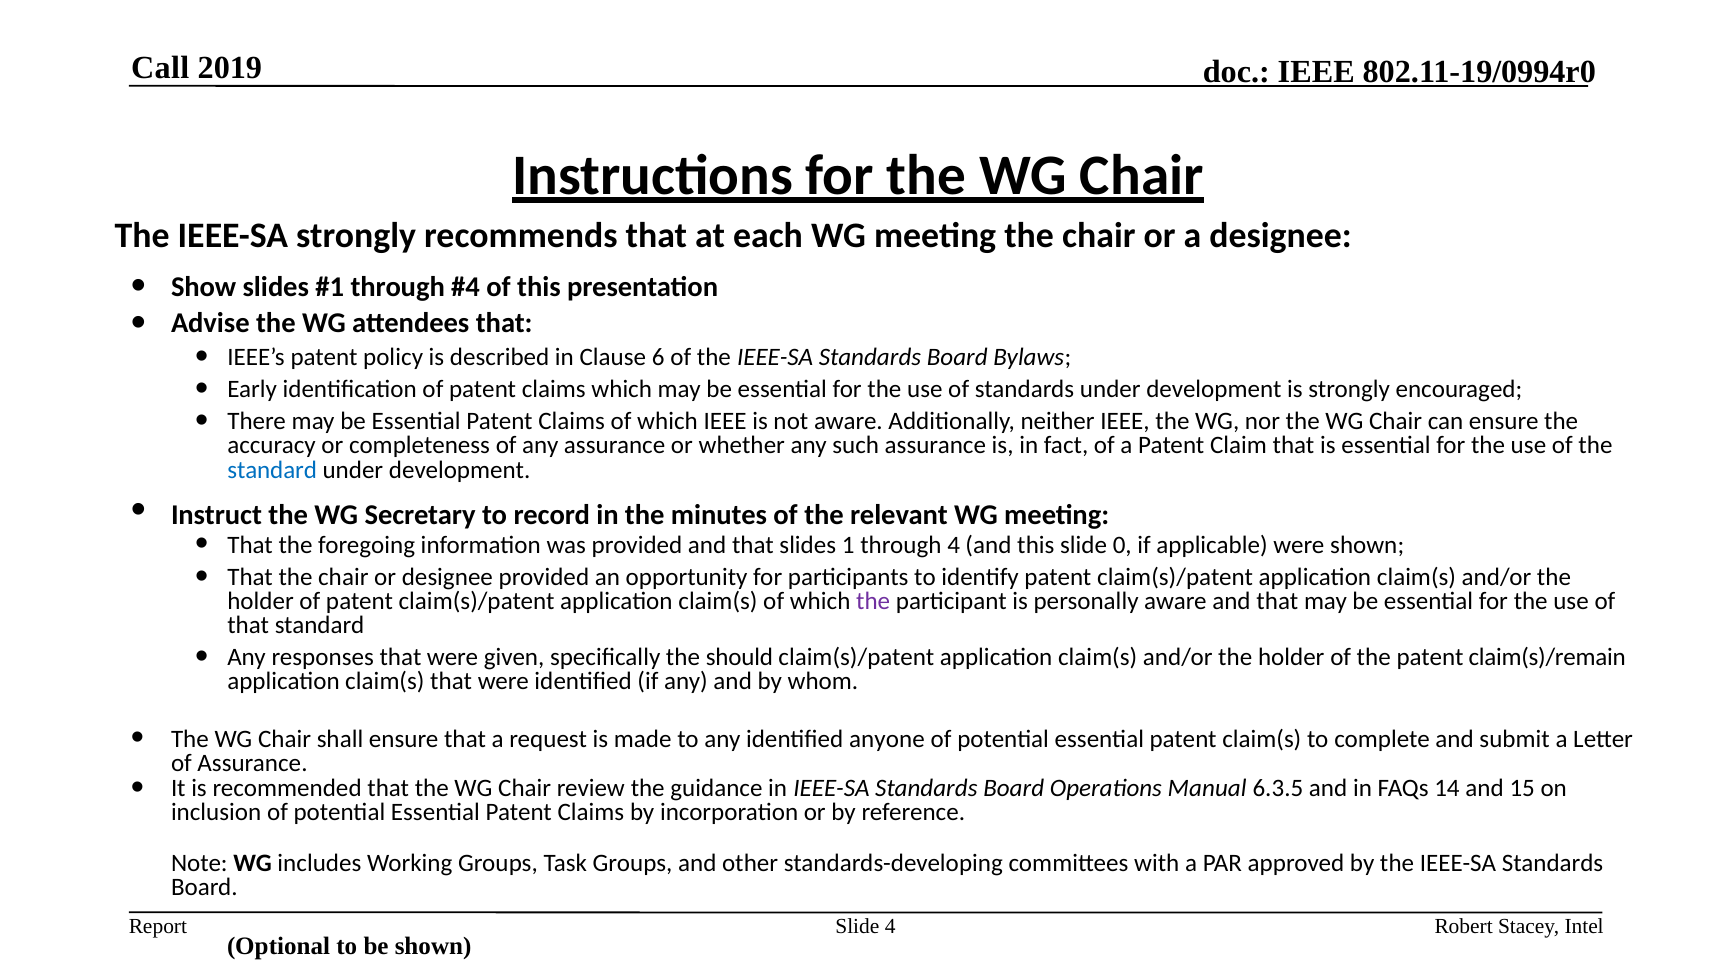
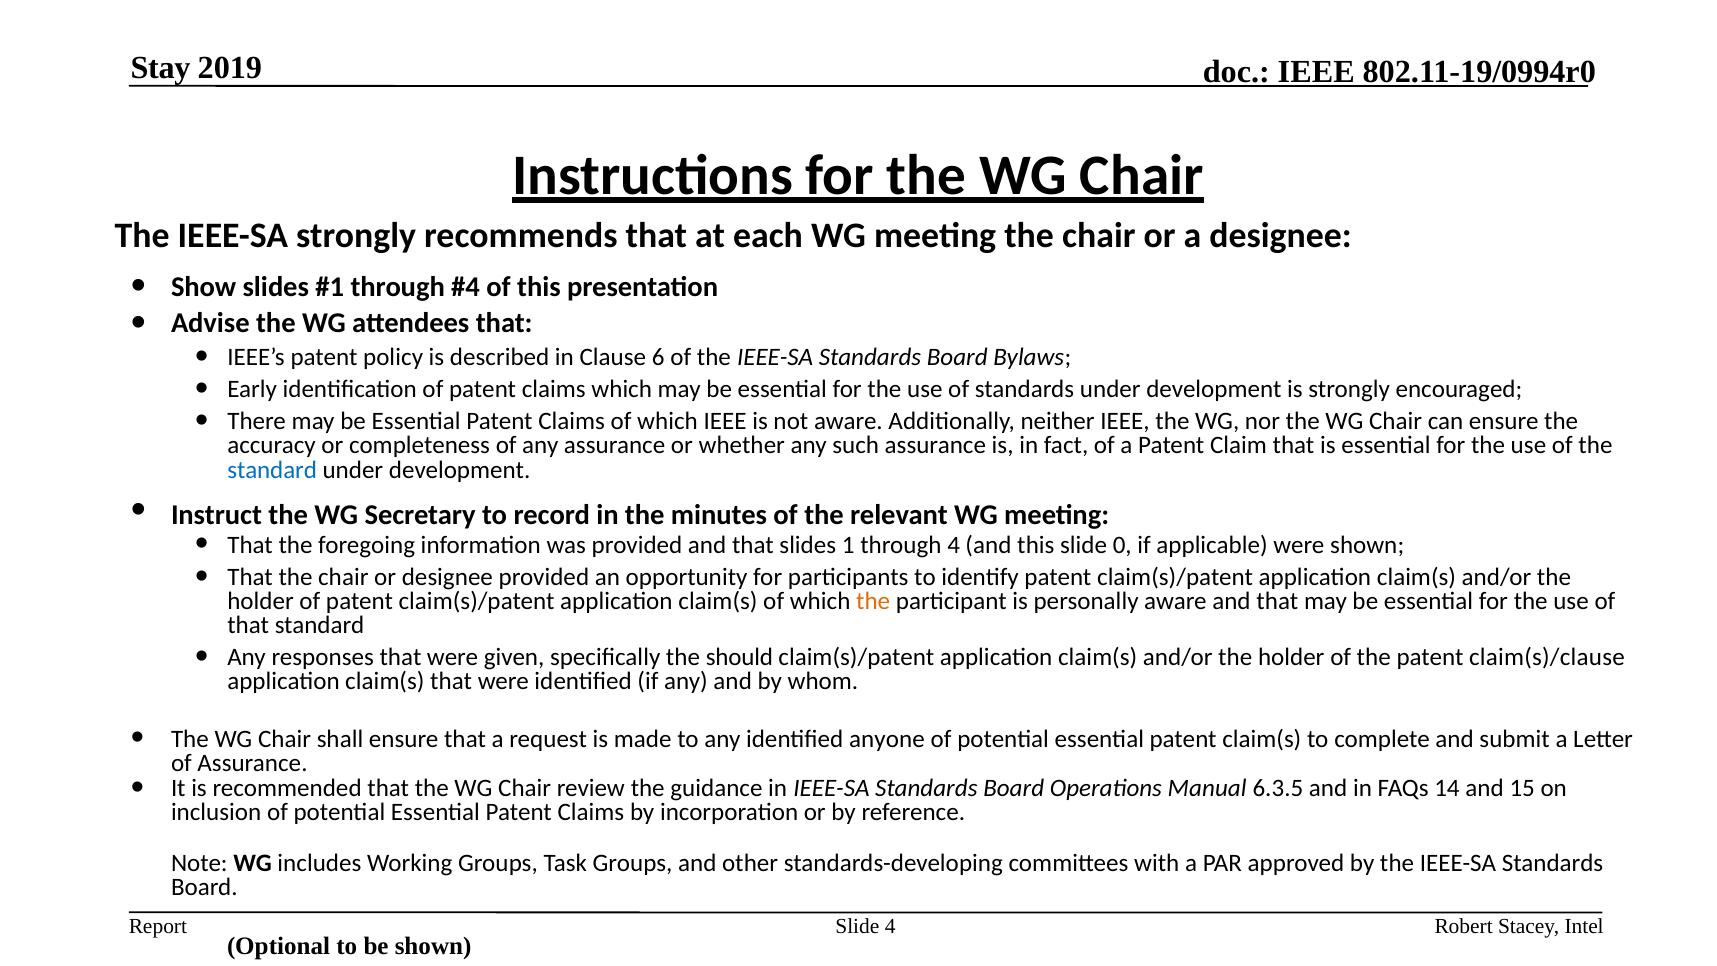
Call: Call -> Stay
the at (873, 601) colour: purple -> orange
claim(s)/remain: claim(s)/remain -> claim(s)/clause
